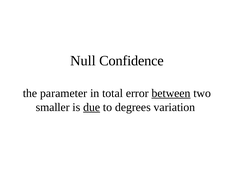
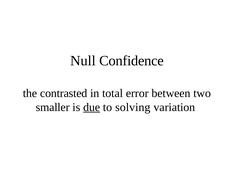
parameter: parameter -> contrasted
between underline: present -> none
degrees: degrees -> solving
